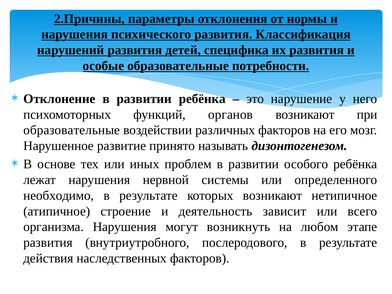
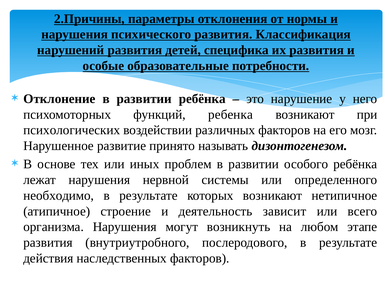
органов: органов -> ребенка
образовательные at (72, 130): образовательные -> психологических
